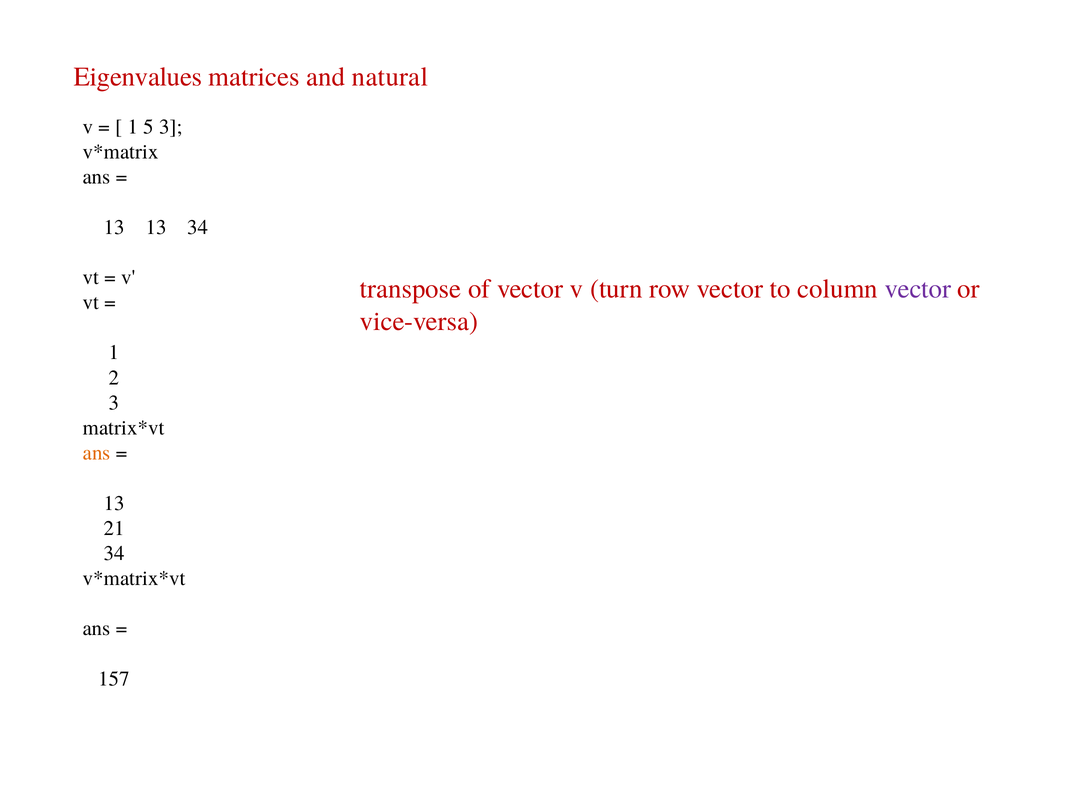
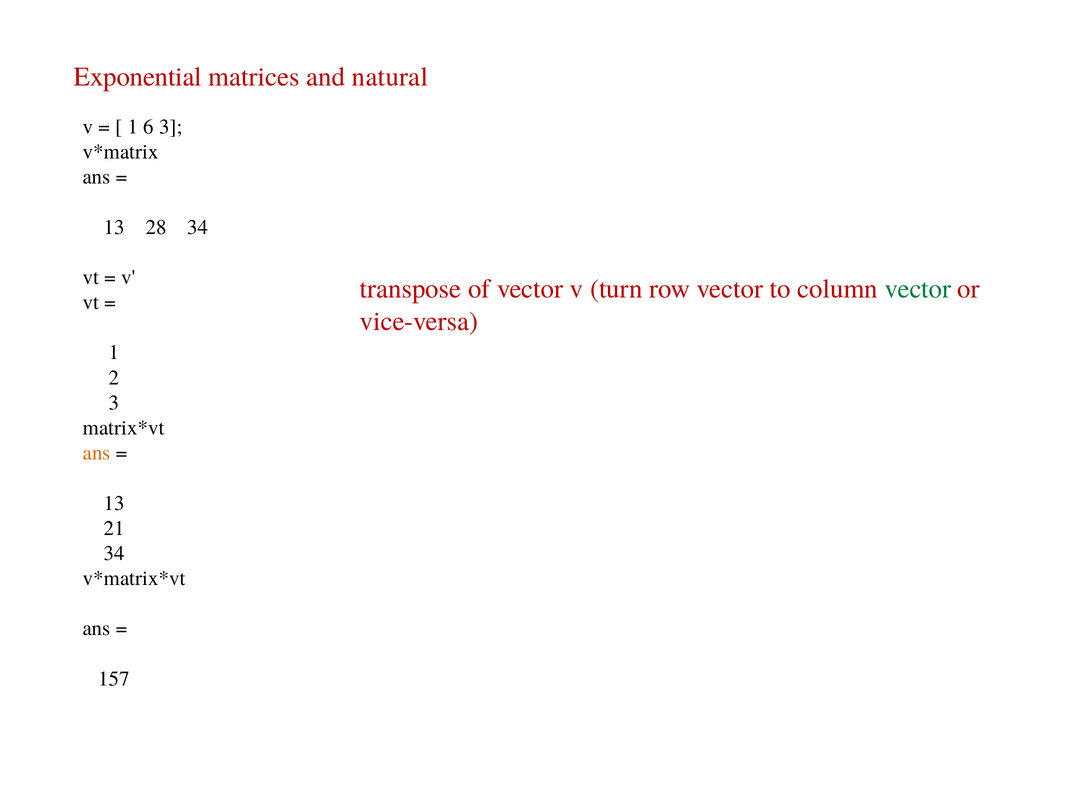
Eigenvalues: Eigenvalues -> Exponential
5: 5 -> 6
13 13: 13 -> 28
vector at (918, 289) colour: purple -> green
